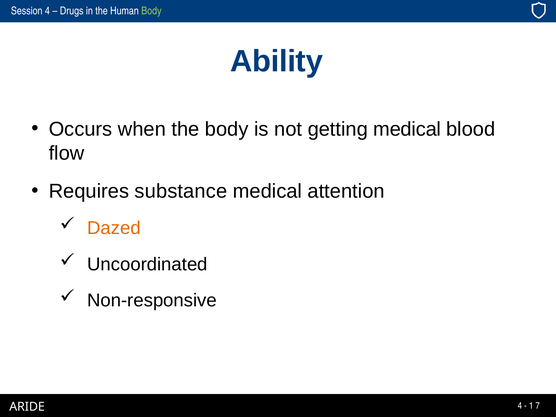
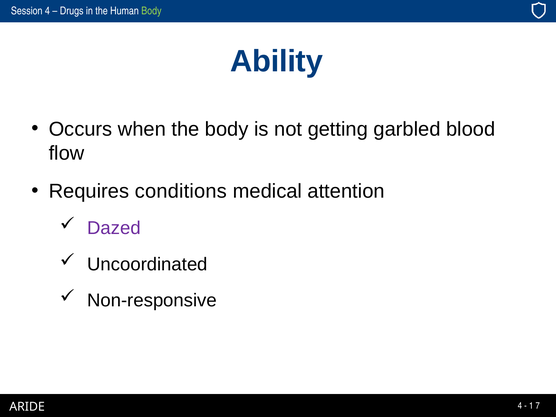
getting medical: medical -> garbled
substance: substance -> conditions
Dazed colour: orange -> purple
